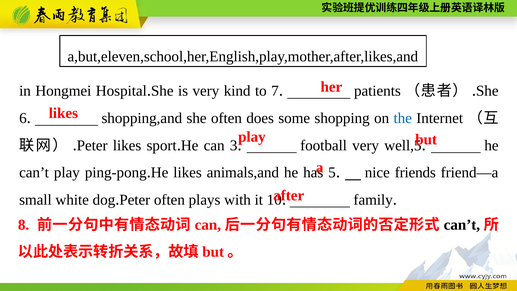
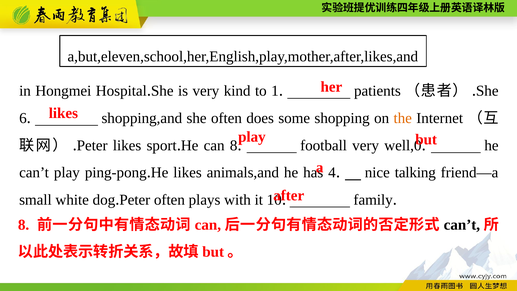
7: 7 -> 1
the colour: blue -> orange
can 3: 3 -> 8
well,5: well,5 -> well,0
5: 5 -> 4
friends: friends -> talking
